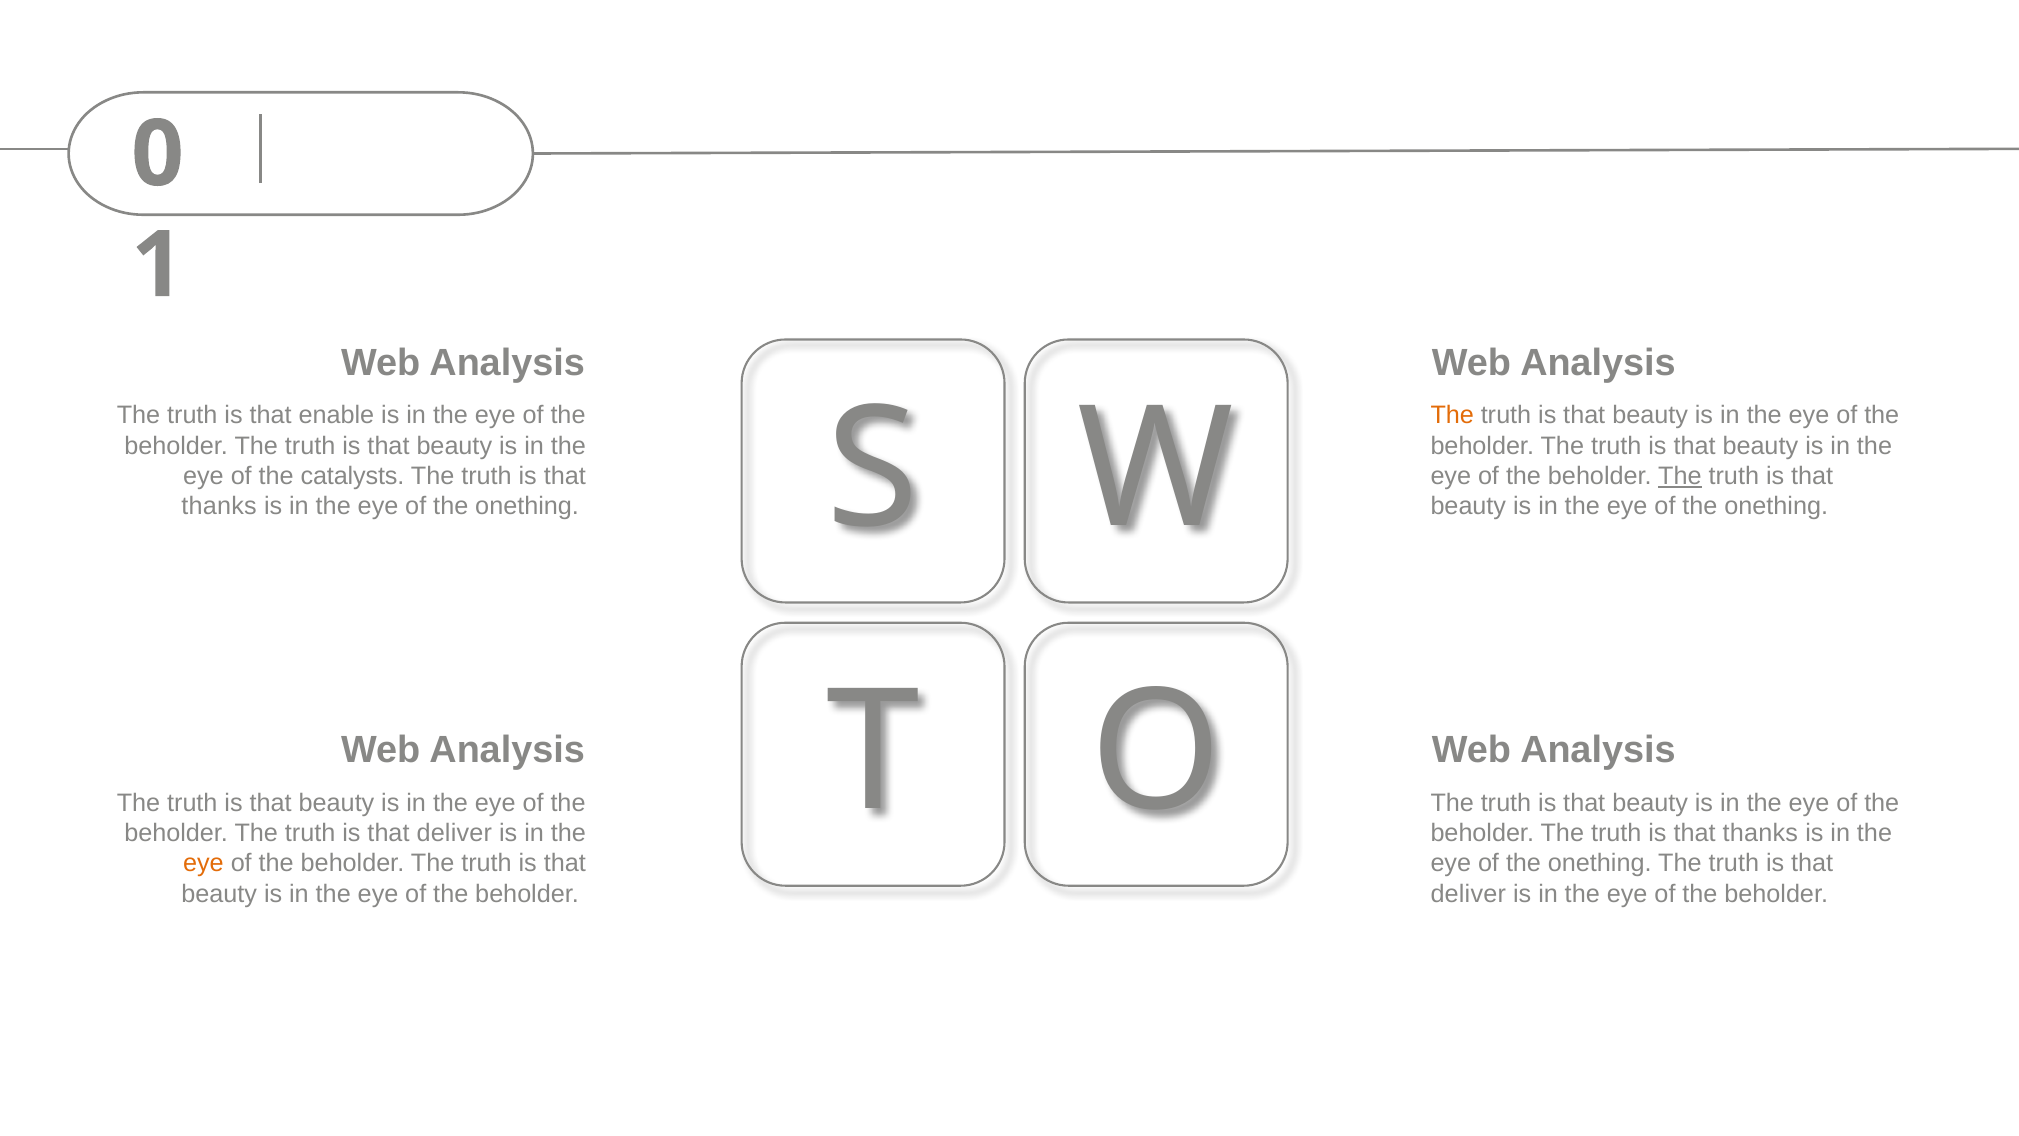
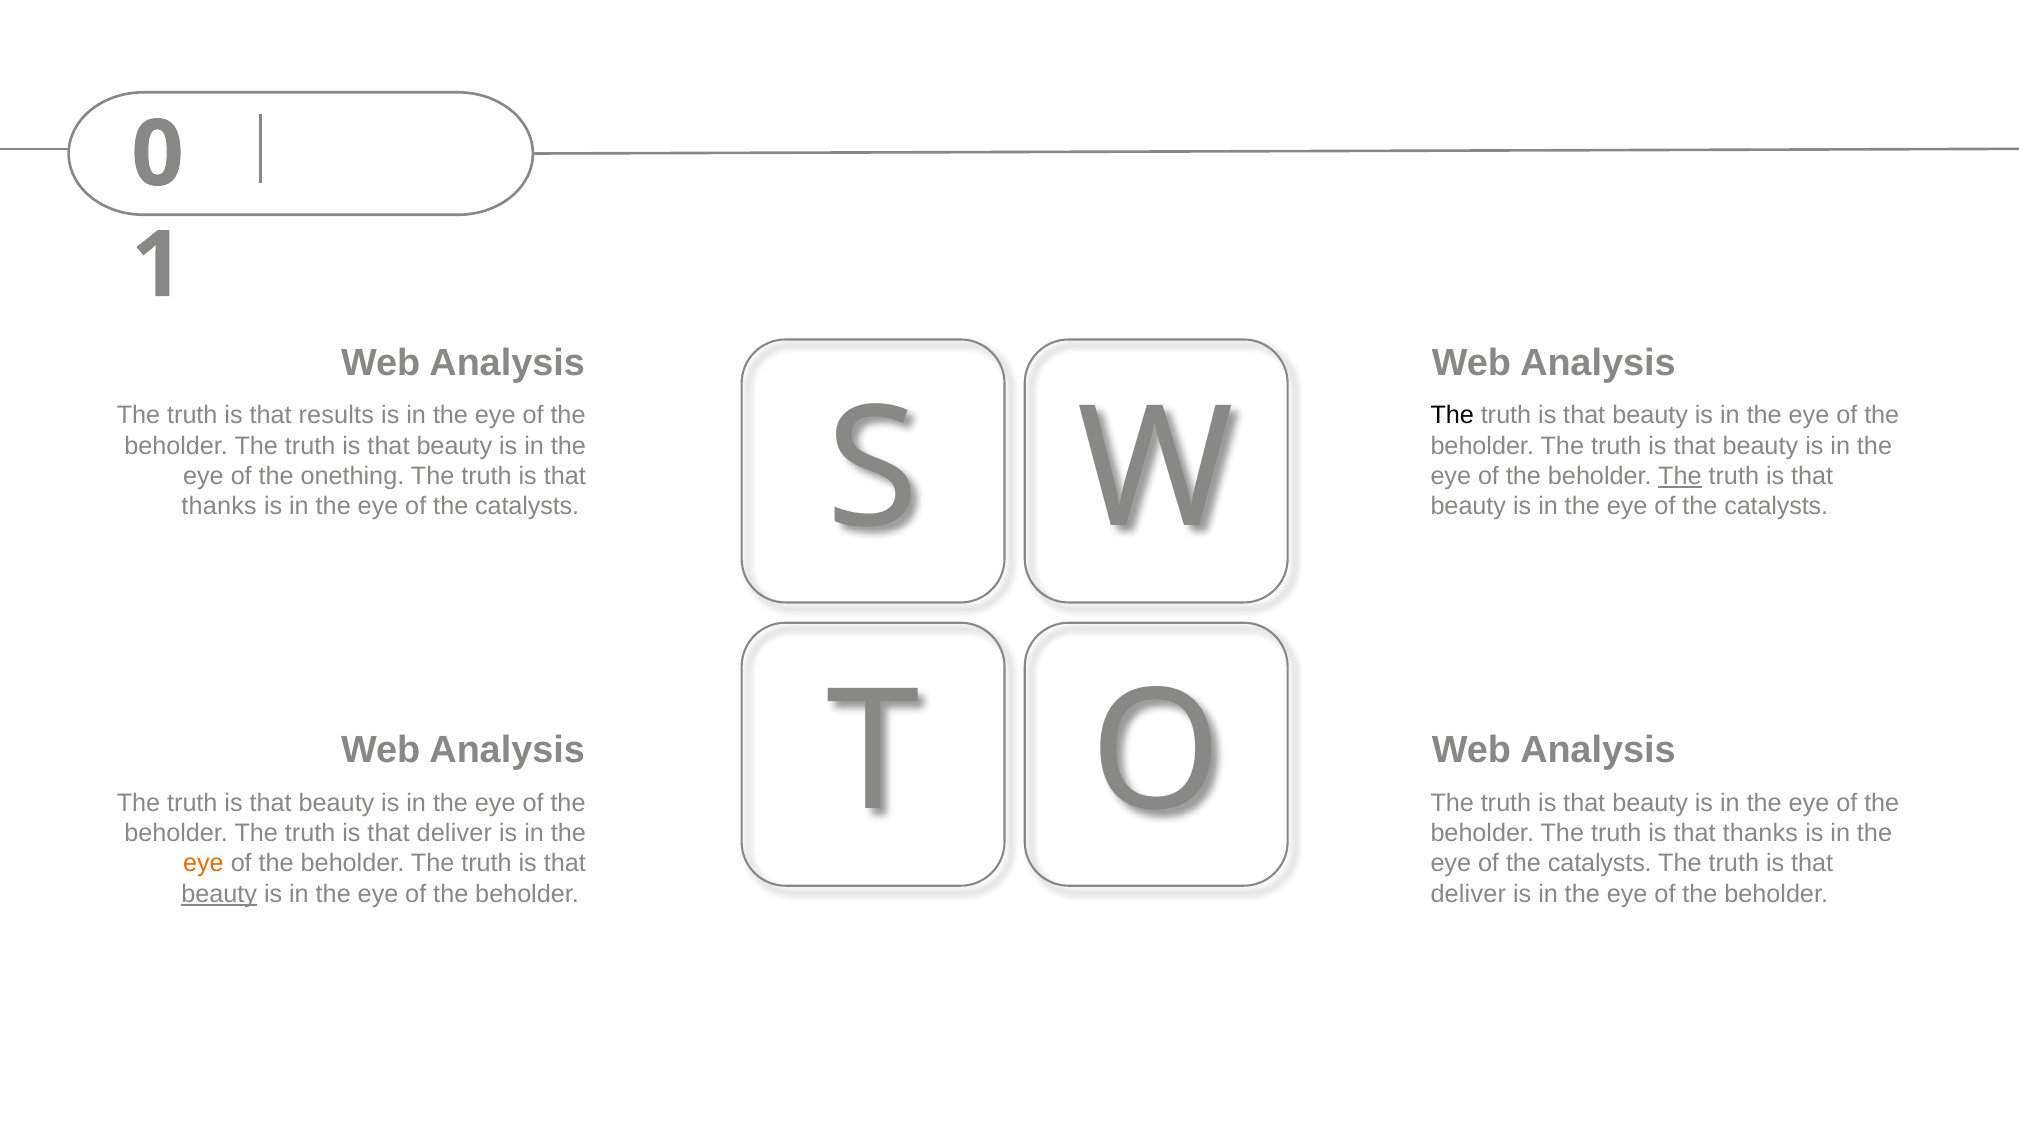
enable: enable -> results
The at (1452, 415) colour: orange -> black
catalysts: catalysts -> onething
onething at (527, 506): onething -> catalysts
onething at (1776, 506): onething -> catalysts
onething at (1600, 863): onething -> catalysts
beauty at (219, 894) underline: none -> present
